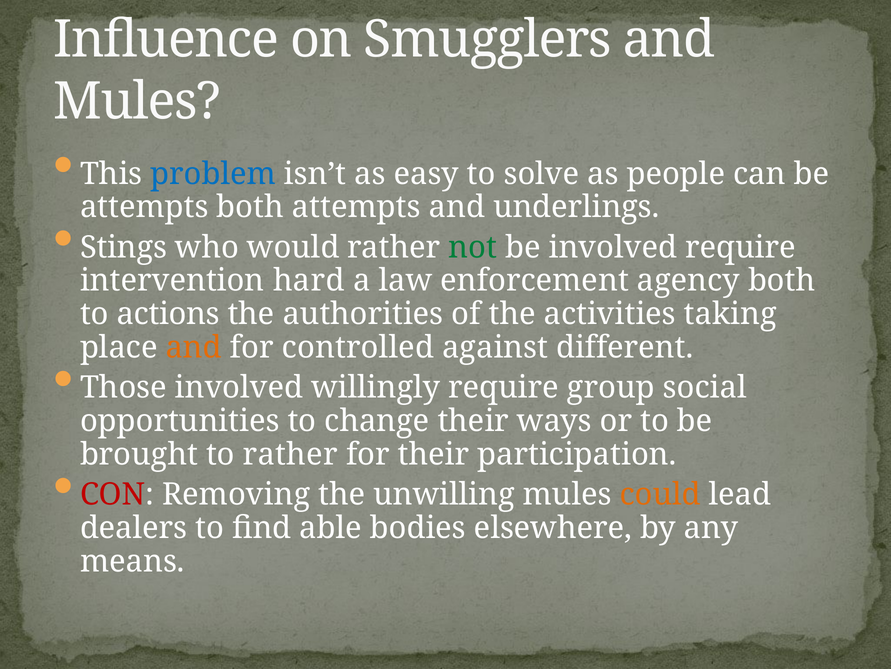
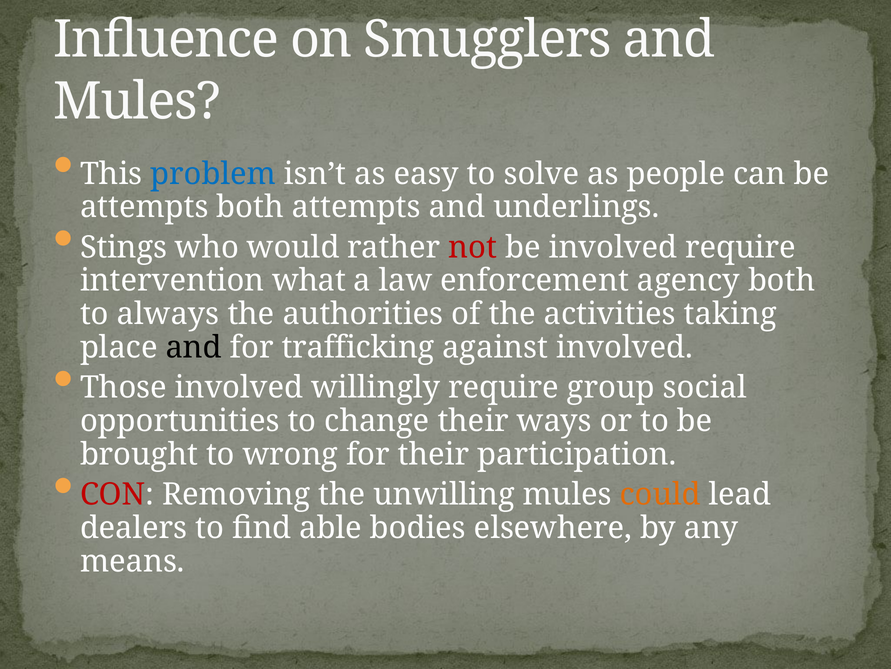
not colour: green -> red
hard: hard -> what
actions: actions -> always
and at (194, 347) colour: orange -> black
controlled: controlled -> trafficking
against different: different -> involved
to rather: rather -> wrong
